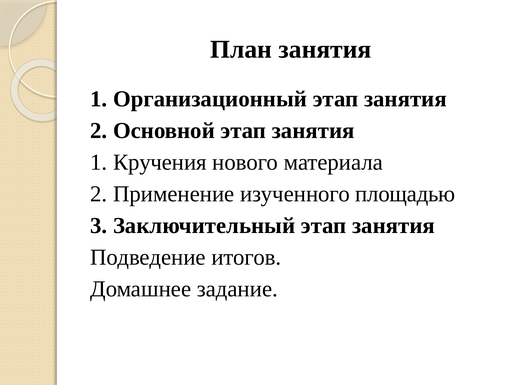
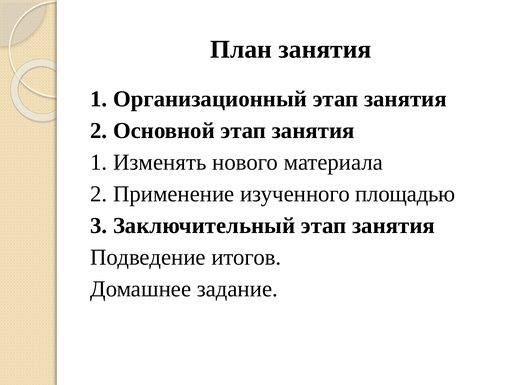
Кручения: Кручения -> Изменять
